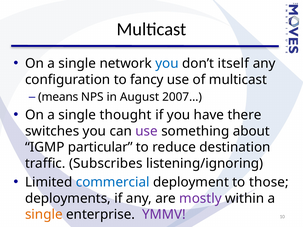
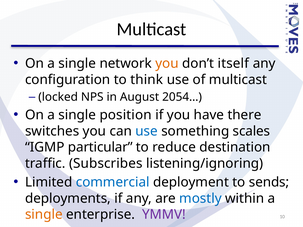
you at (167, 64) colour: blue -> orange
fancy: fancy -> think
means: means -> locked
2007…: 2007… -> 2054…
thought: thought -> position
use at (147, 131) colour: purple -> blue
about: about -> scales
those: those -> sends
mostly colour: purple -> blue
